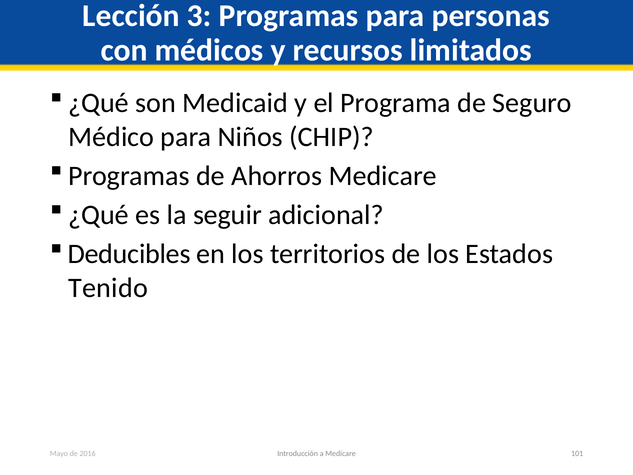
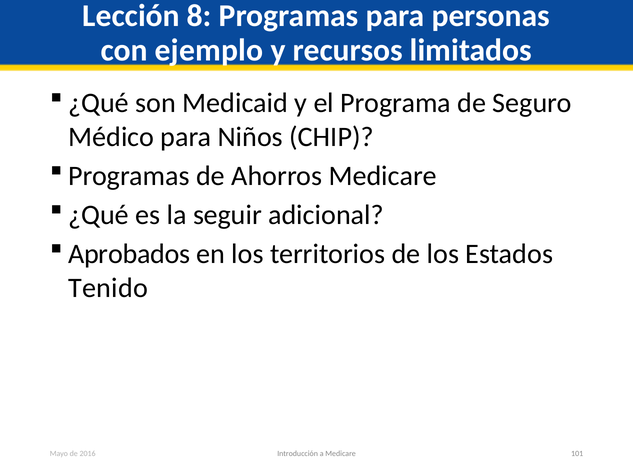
3: 3 -> 8
médicos: médicos -> ejemplo
Deducibles: Deducibles -> Aprobados
